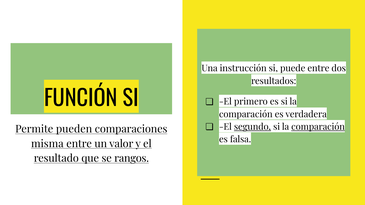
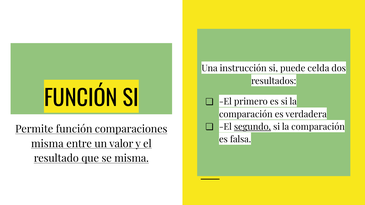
puede entre: entre -> celda
comparación at (318, 127) underline: present -> none
Permite pueden: pueden -> función
se rangos: rangos -> misma
